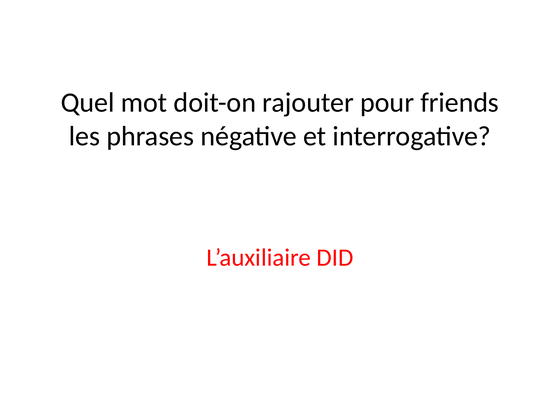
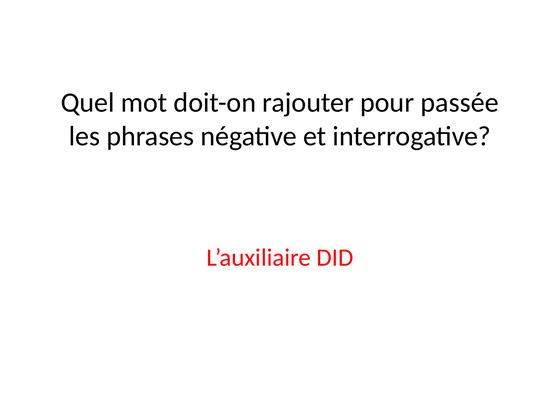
friends: friends -> passée
